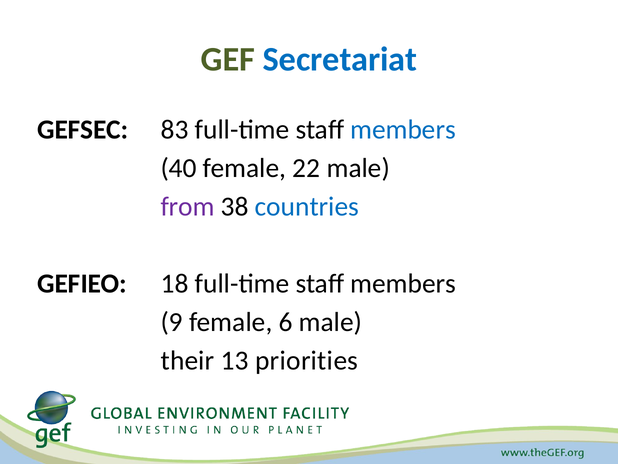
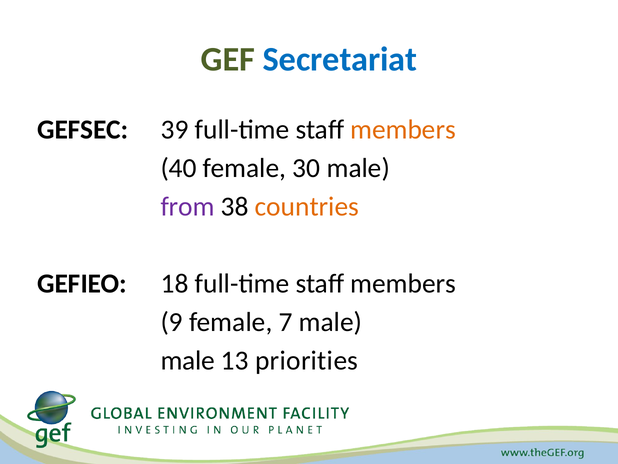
83: 83 -> 39
members at (403, 130) colour: blue -> orange
22: 22 -> 30
countries colour: blue -> orange
6: 6 -> 7
their at (188, 360): their -> male
